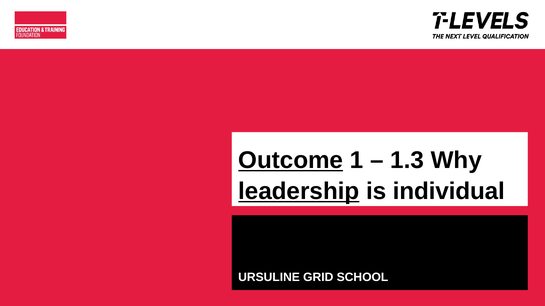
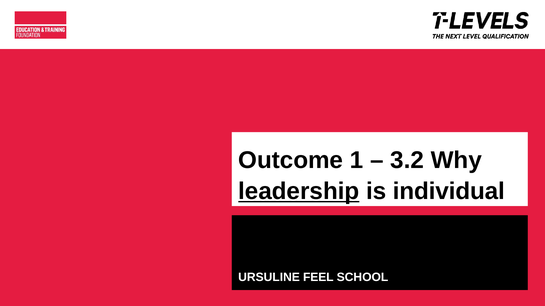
Outcome underline: present -> none
1.3: 1.3 -> 3.2
GRID: GRID -> FEEL
